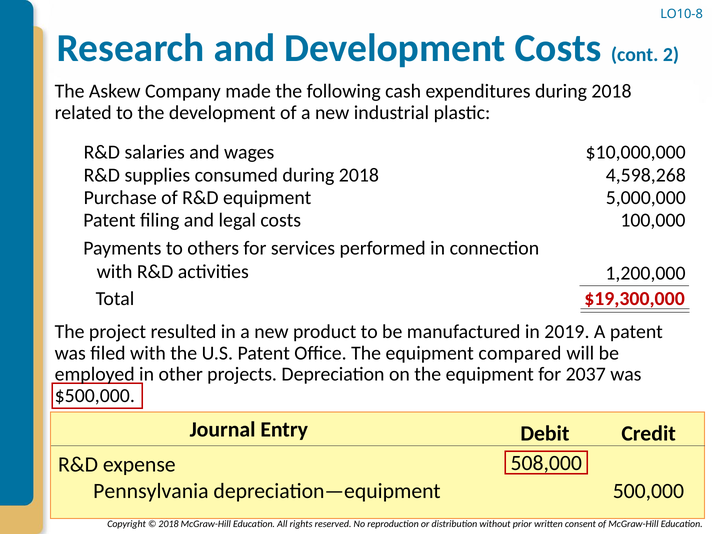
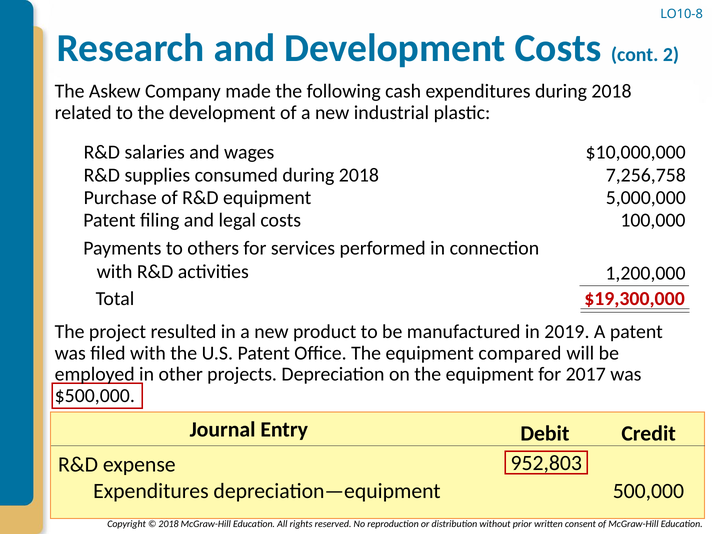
4,598,268: 4,598,268 -> 7,256,758
2037: 2037 -> 2017
508,000: 508,000 -> 952,803
Pennsylvania at (151, 491): Pennsylvania -> Expenditures
